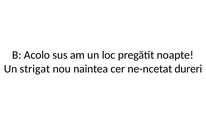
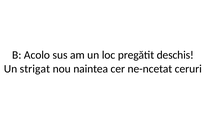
noapte: noapte -> deschis
dureri: dureri -> ceruri
